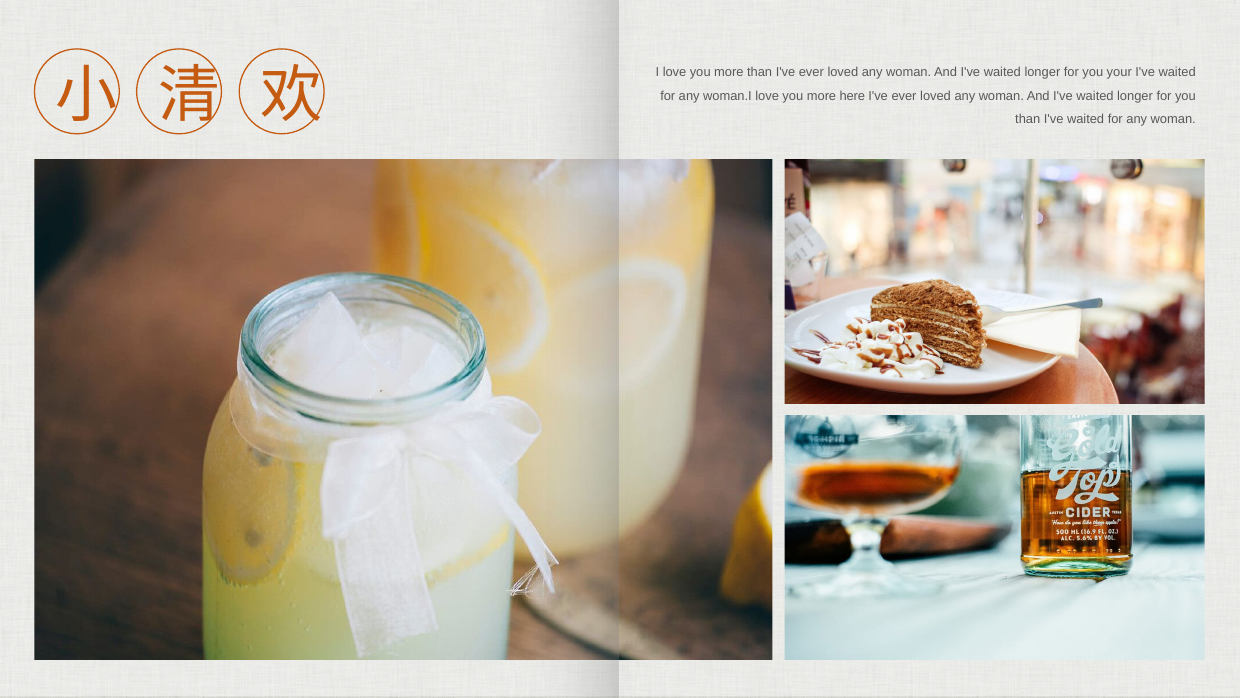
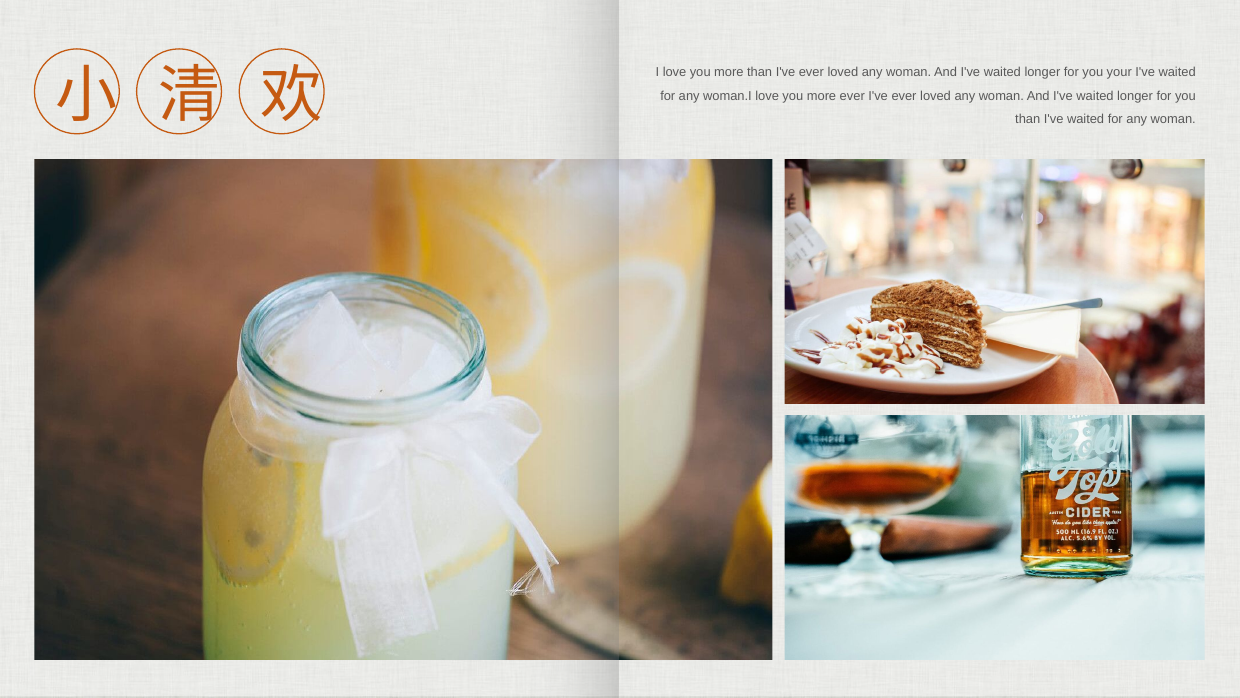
more here: here -> ever
